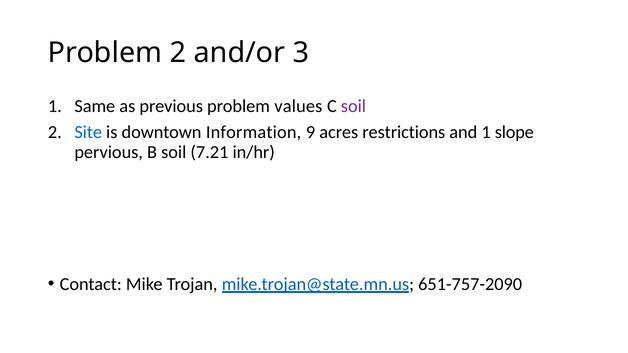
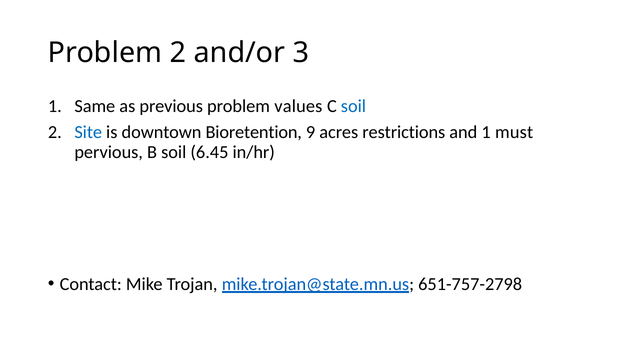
soil at (353, 106) colour: purple -> blue
Information: Information -> Bioretention
slope: slope -> must
7.21: 7.21 -> 6.45
651-757-2090: 651-757-2090 -> 651-757-2798
